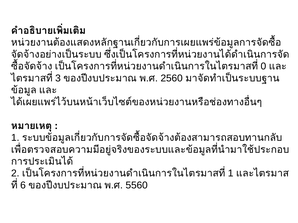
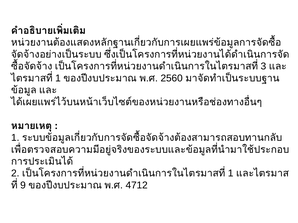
0: 0 -> 3
3 at (58, 78): 3 -> 1
6: 6 -> 9
5560: 5560 -> 4712
